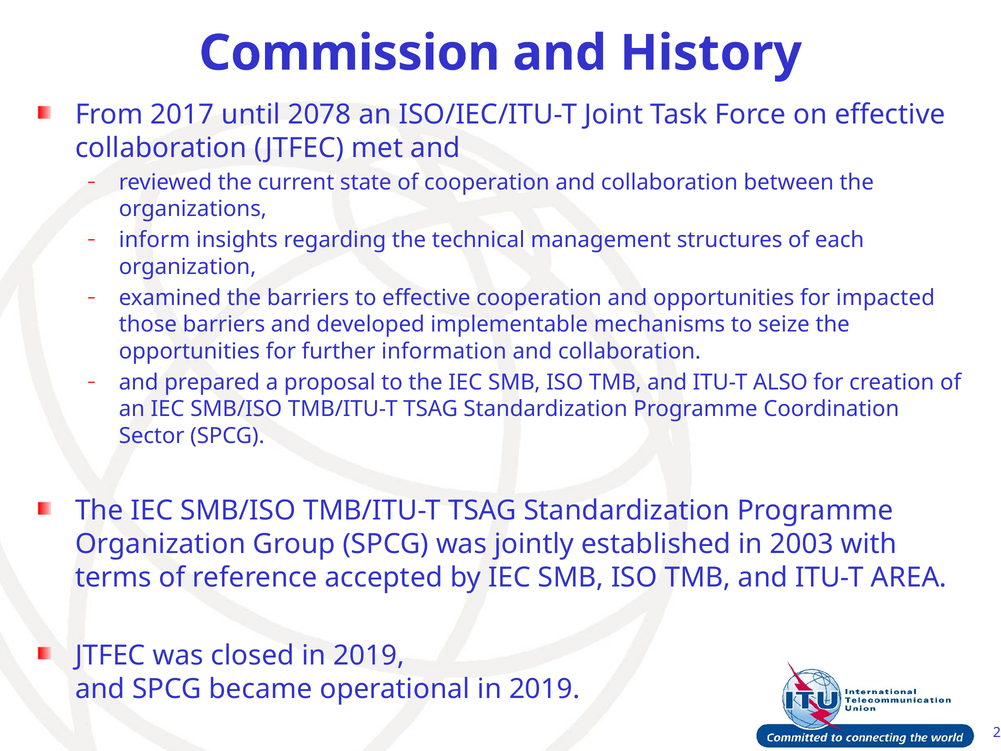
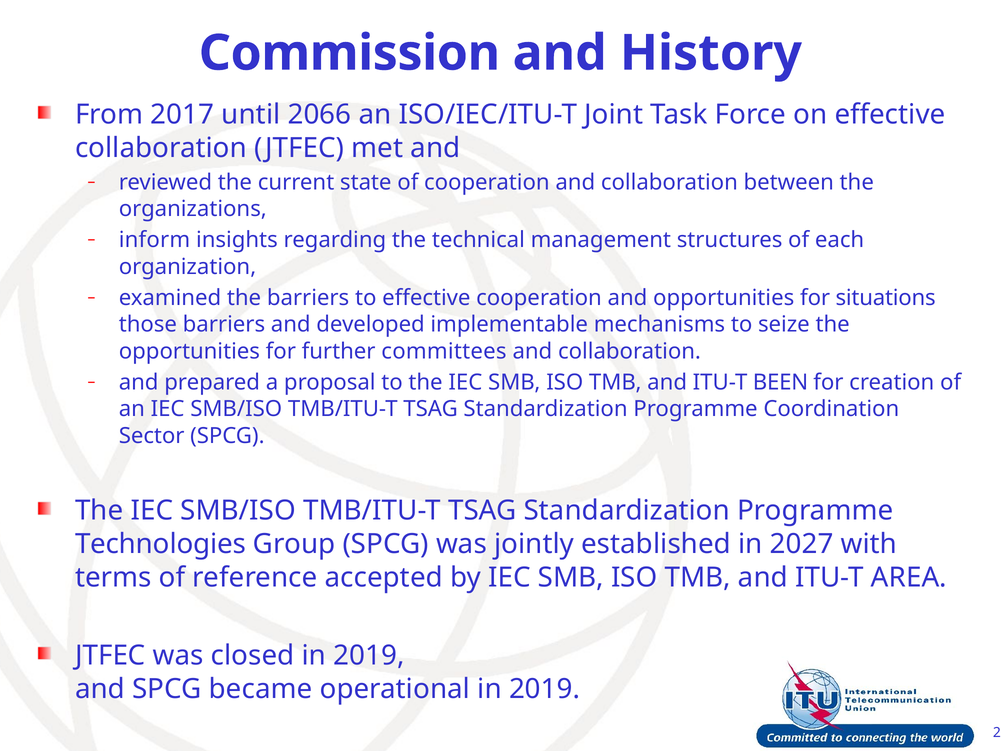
2078: 2078 -> 2066
impacted: impacted -> situations
information: information -> committees
ALSO: ALSO -> BEEN
Organization at (160, 544): Organization -> Technologies
2003: 2003 -> 2027
